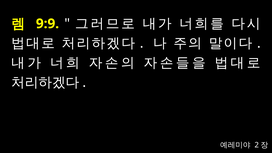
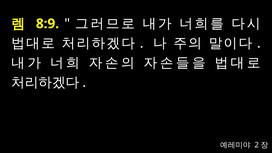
9:9: 9:9 -> 8:9
